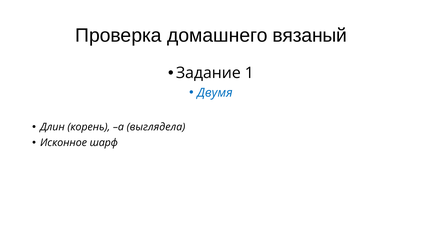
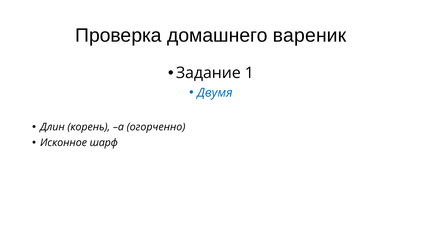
вязаный: вязаный -> вареник
выглядела: выглядела -> огорченно
